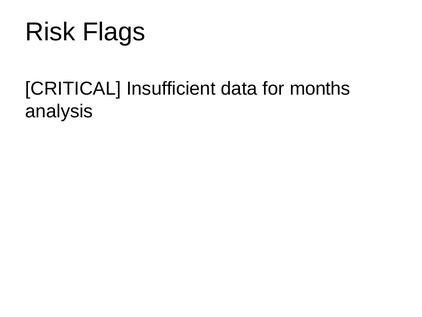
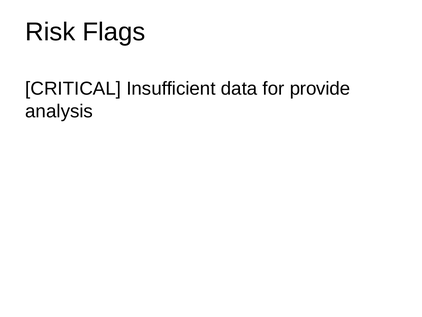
months: months -> provide
